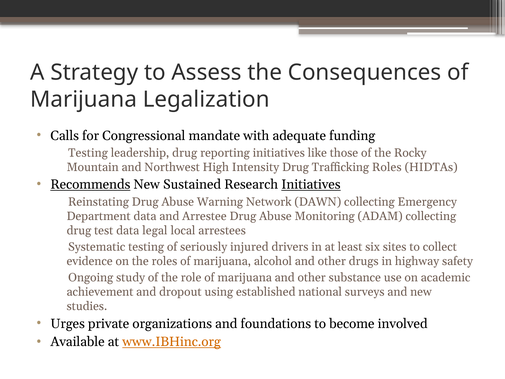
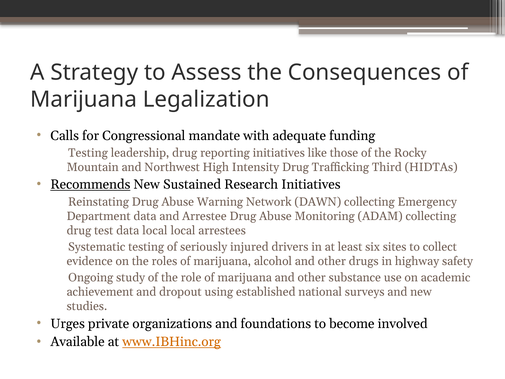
Trafficking Roles: Roles -> Third
Initiatives at (311, 184) underline: present -> none
data legal: legal -> local
